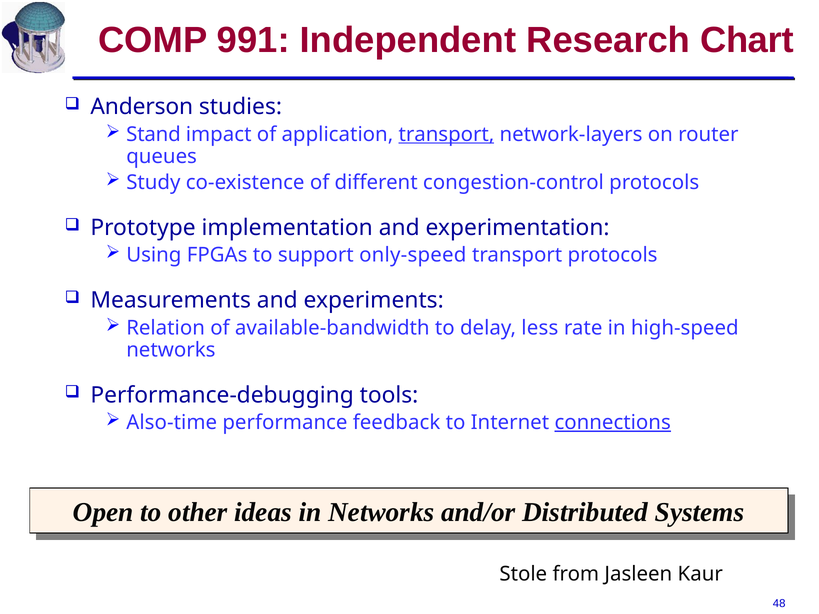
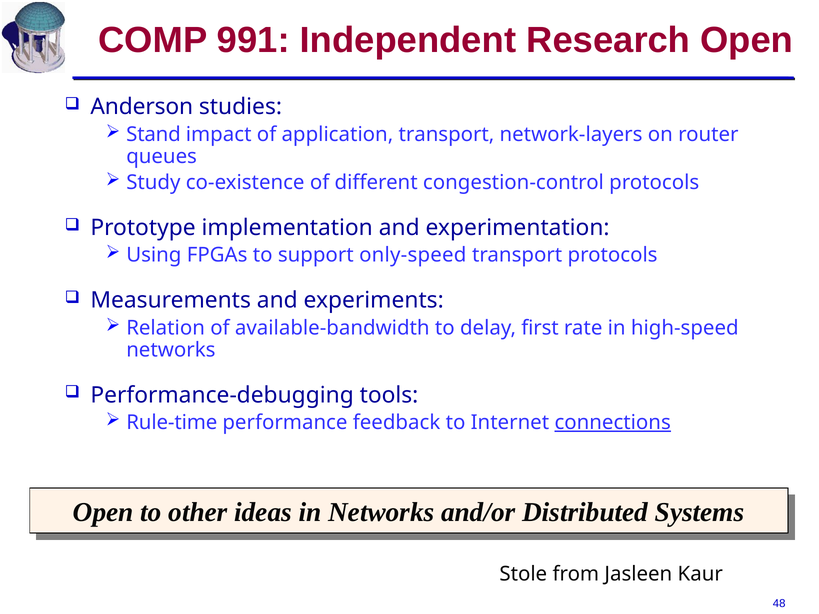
Research Chart: Chart -> Open
transport at (446, 134) underline: present -> none
less: less -> first
Also-time: Also-time -> Rule-time
